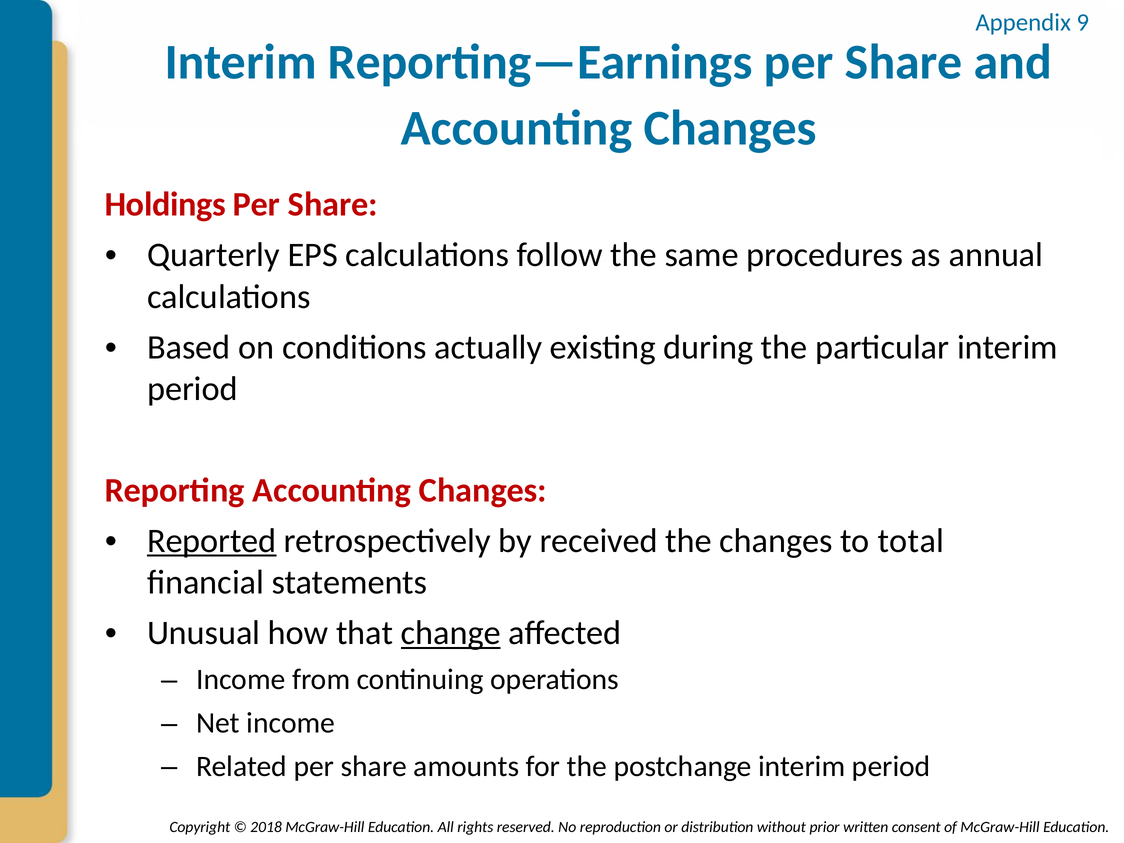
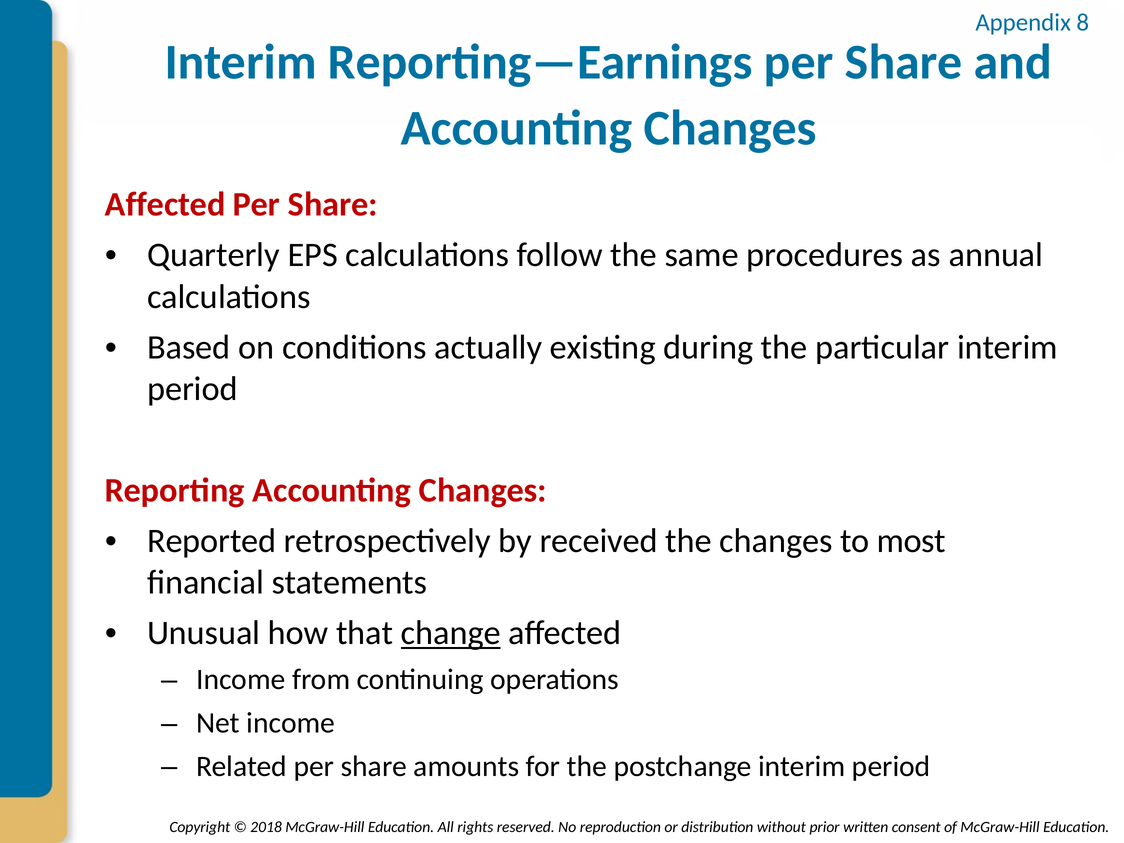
9: 9 -> 8
Holdings at (165, 204): Holdings -> Affected
Reported underline: present -> none
total: total -> most
